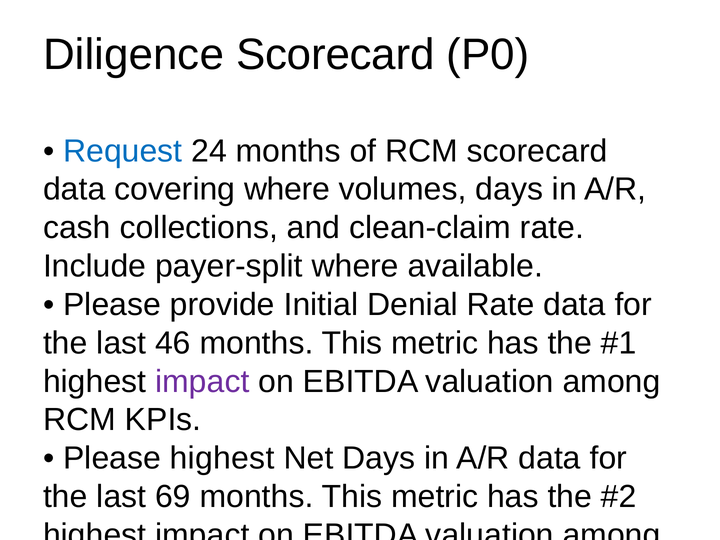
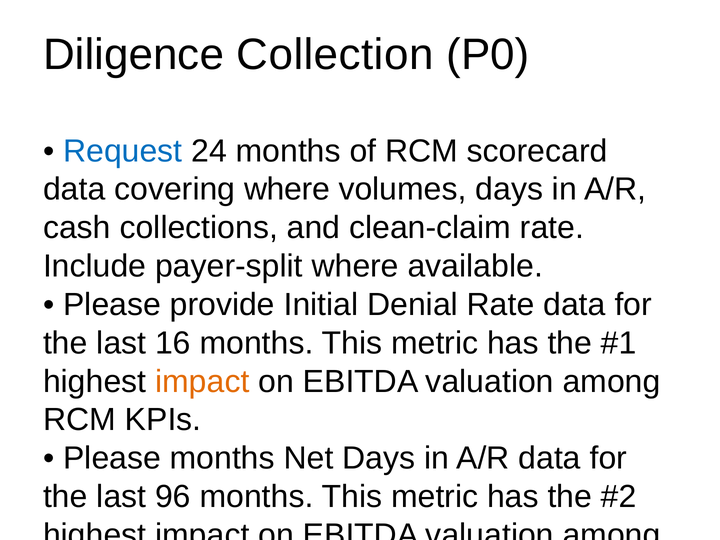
Diligence Scorecard: Scorecard -> Collection
46: 46 -> 16
impact at (202, 381) colour: purple -> orange
Please highest: highest -> months
69: 69 -> 96
